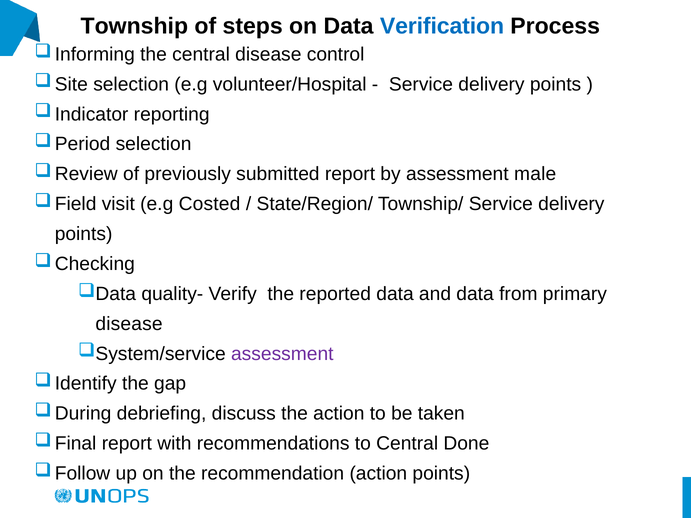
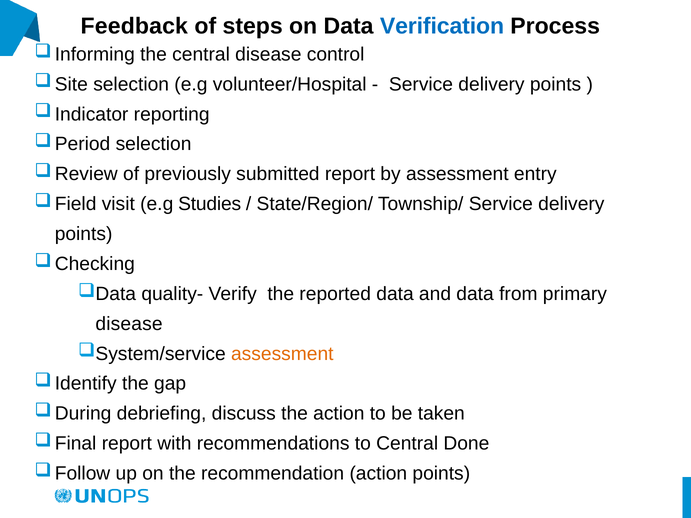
Township: Township -> Feedback
male: male -> entry
Costed: Costed -> Studies
assessment at (282, 354) colour: purple -> orange
